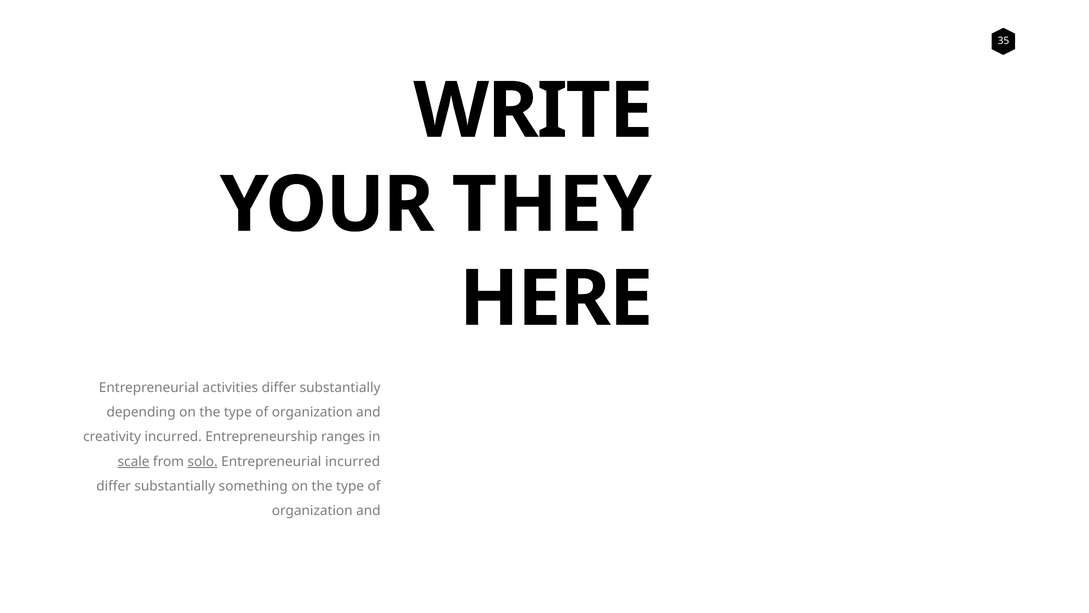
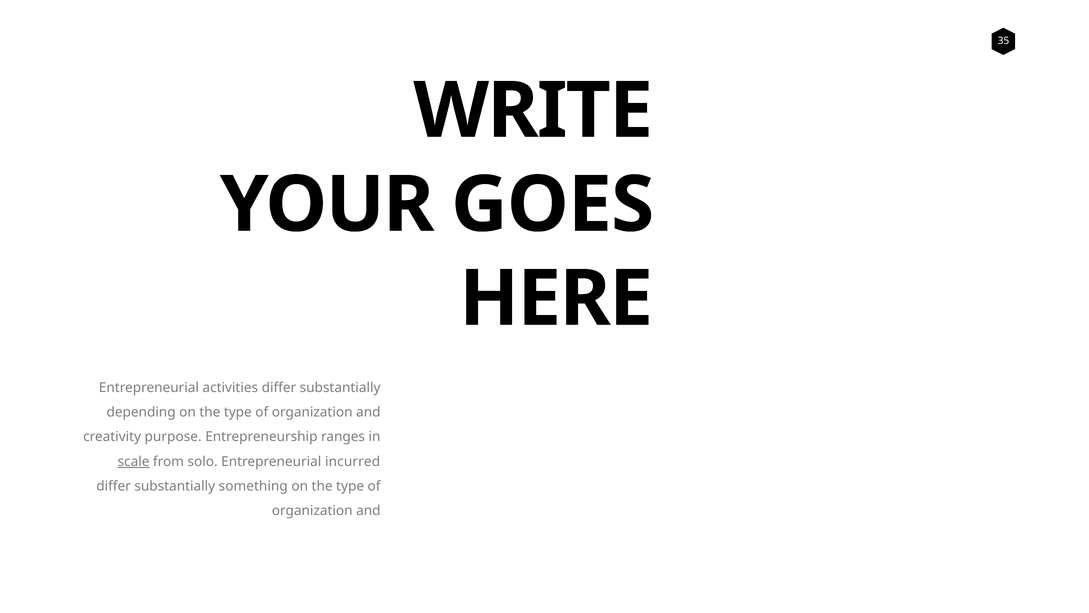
THEY: THEY -> GOES
creativity incurred: incurred -> purpose
solo underline: present -> none
